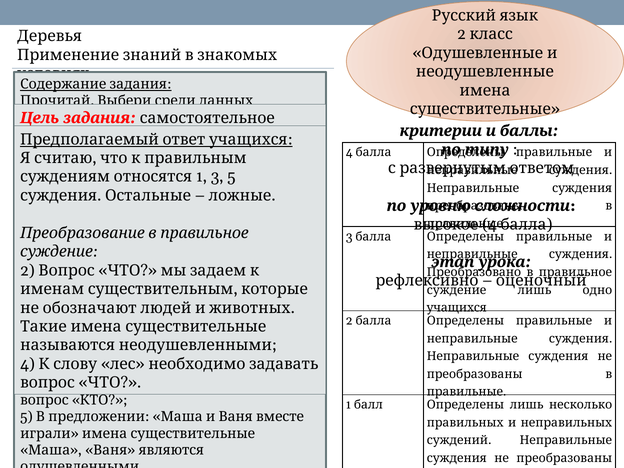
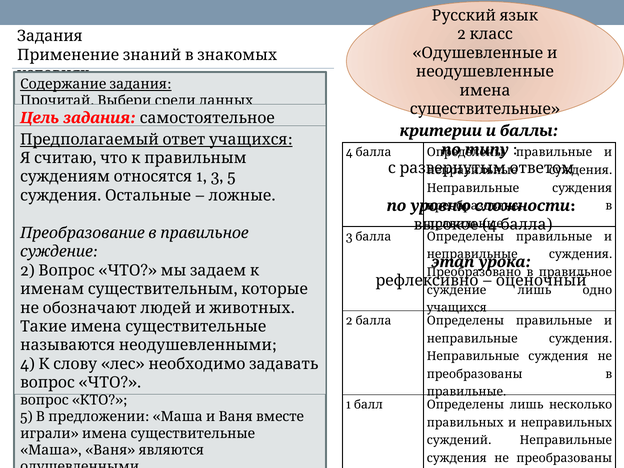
Деревья at (50, 36): Деревья -> Задания
